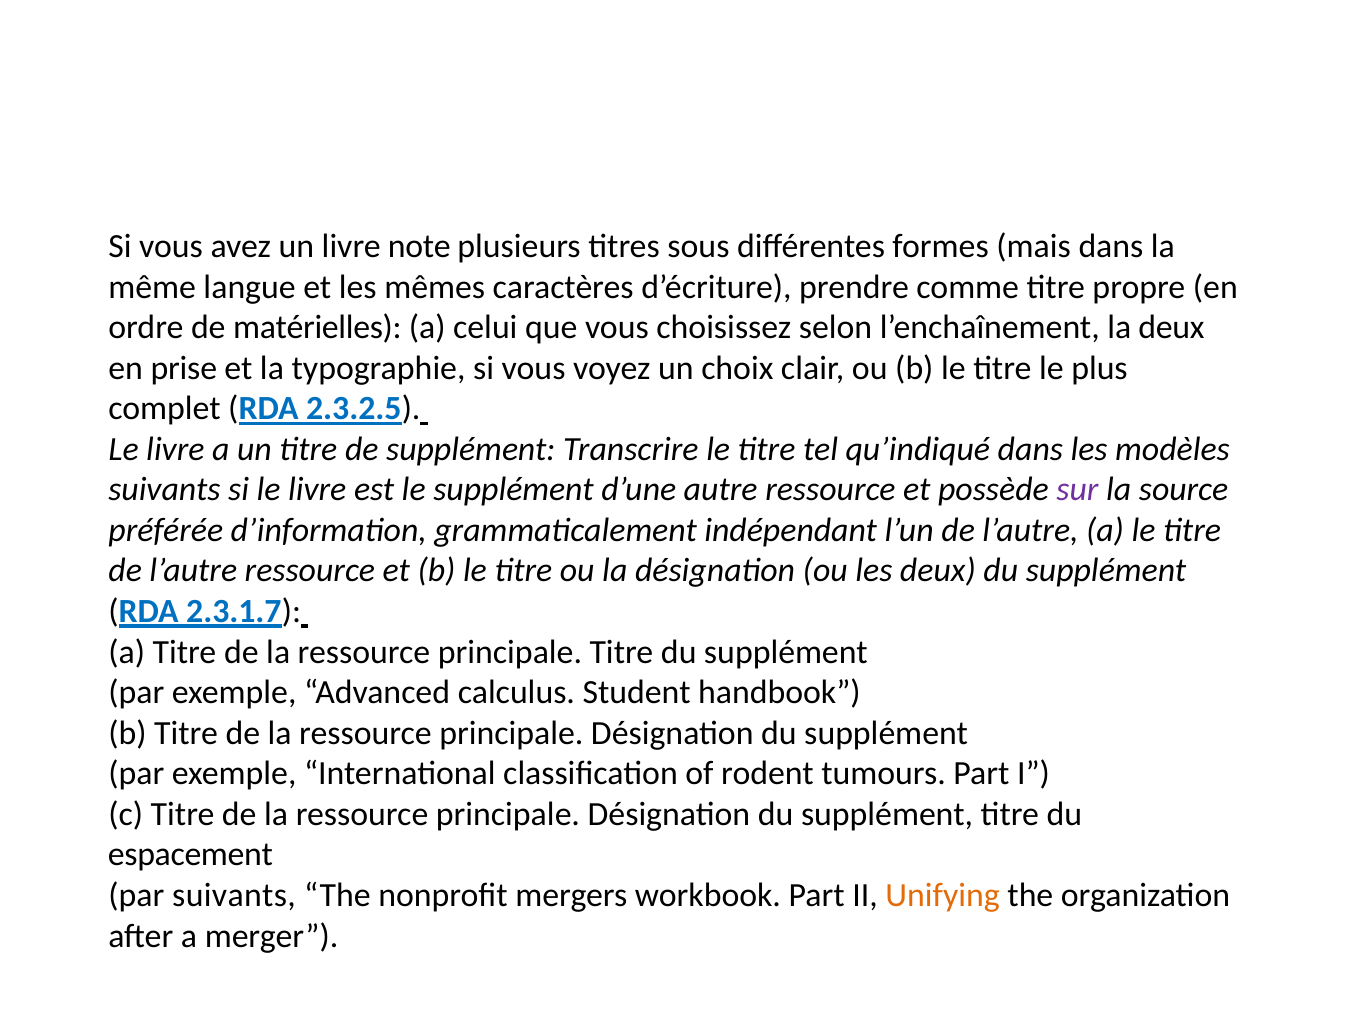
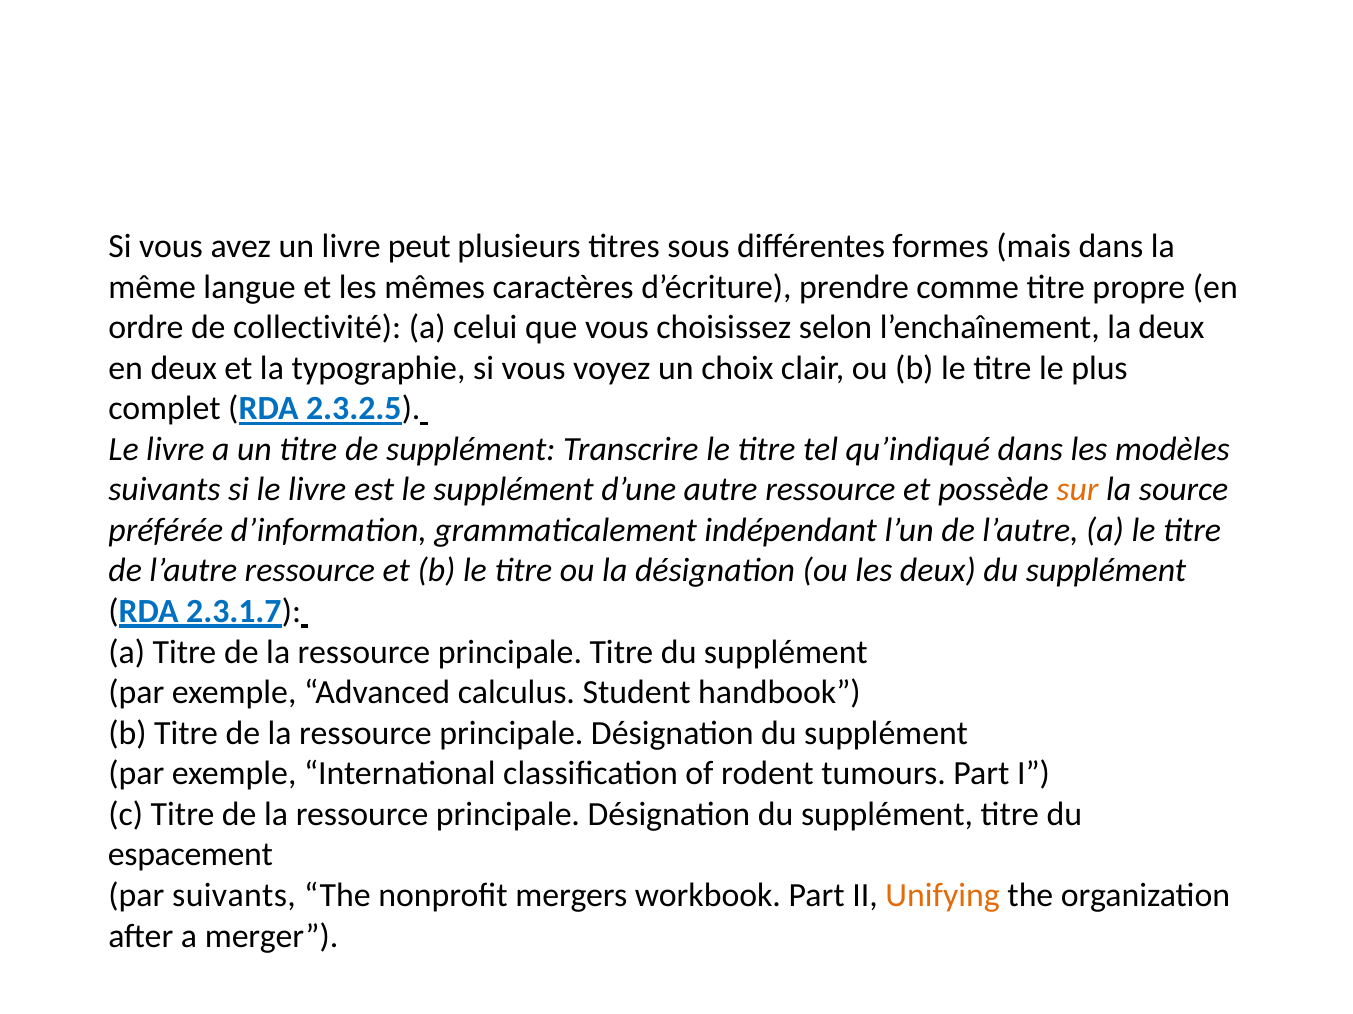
note: note -> peut
matérielles: matérielles -> collectivité
en prise: prise -> deux
sur colour: purple -> orange
